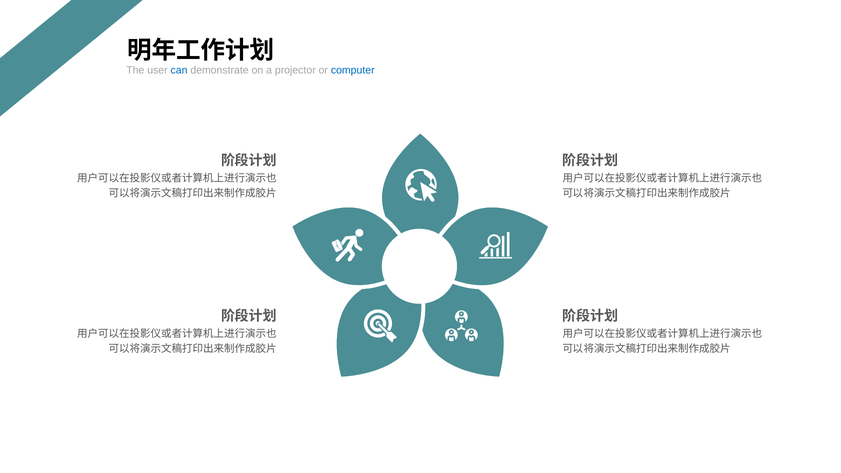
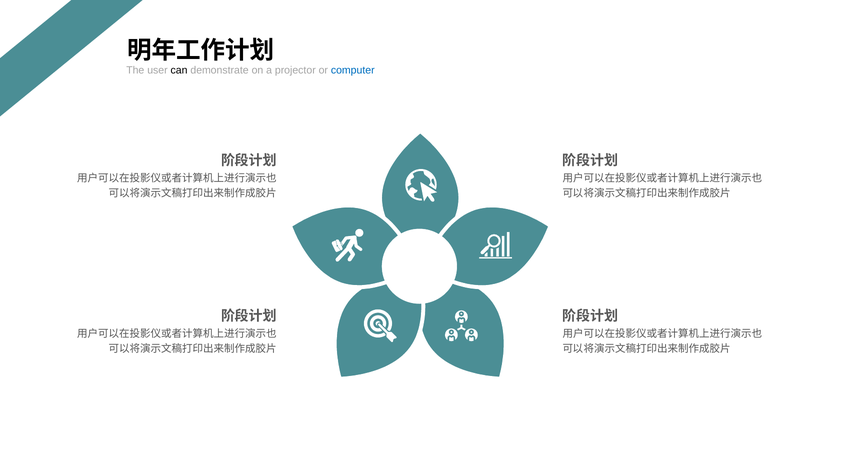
can colour: blue -> black
